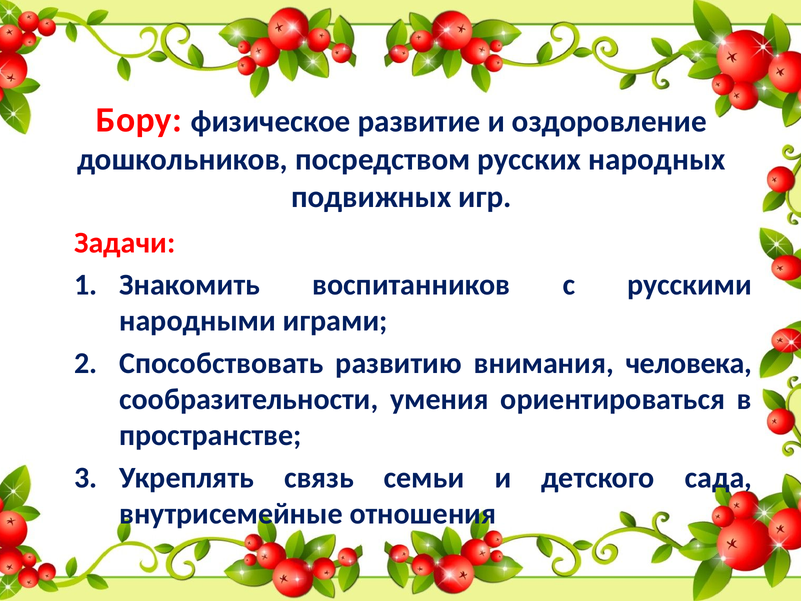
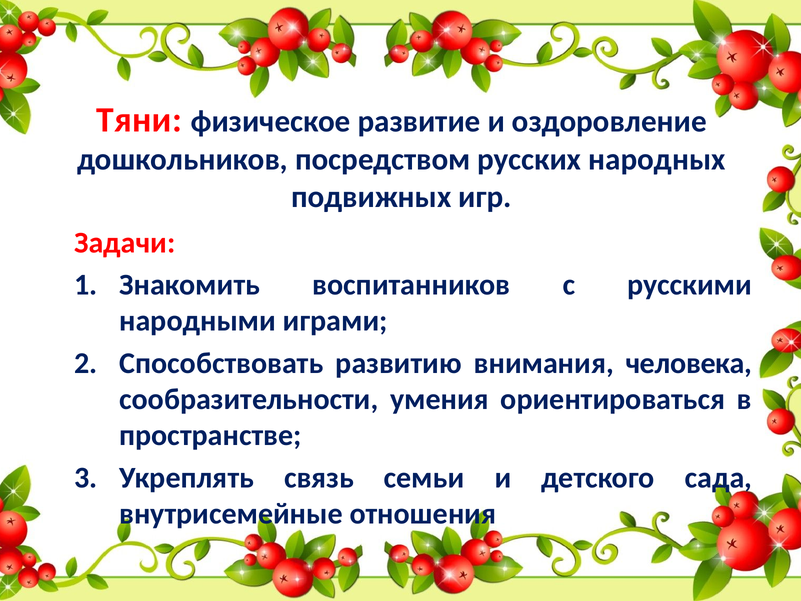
Бору: Бору -> Тяни
